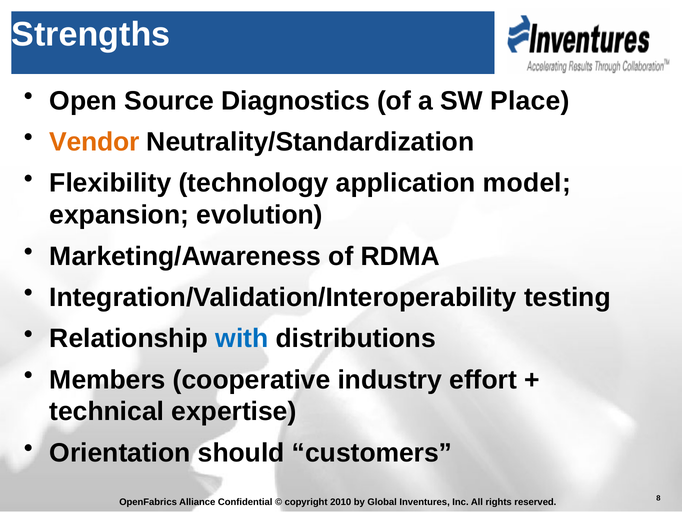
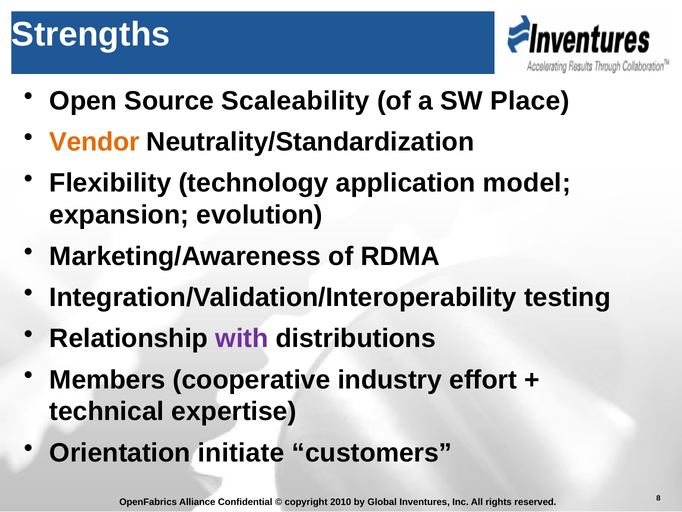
Diagnostics: Diagnostics -> Scaleability
with colour: blue -> purple
should: should -> initiate
